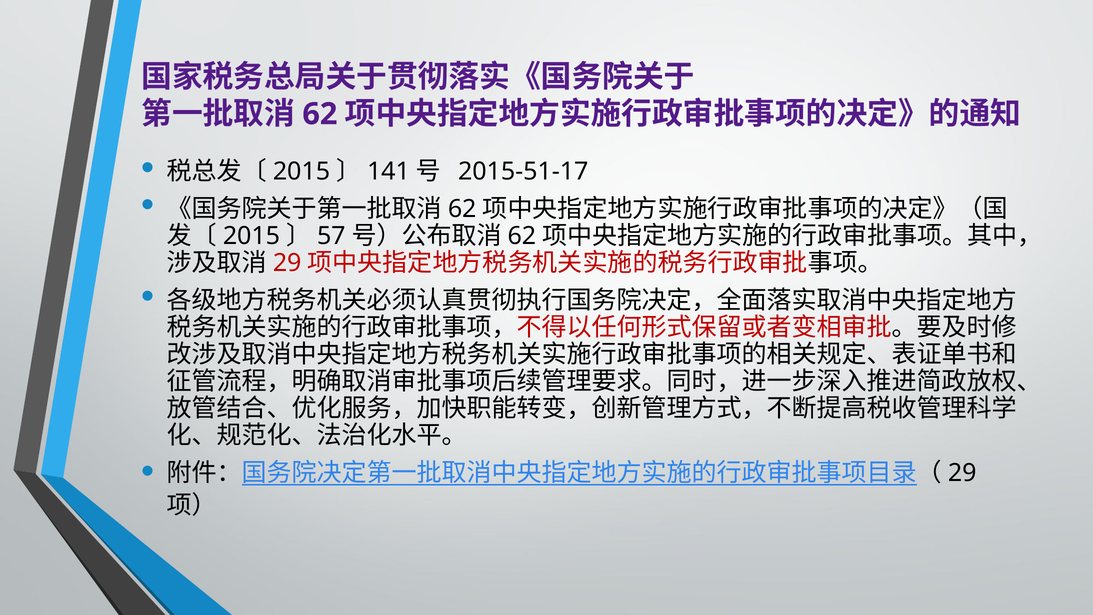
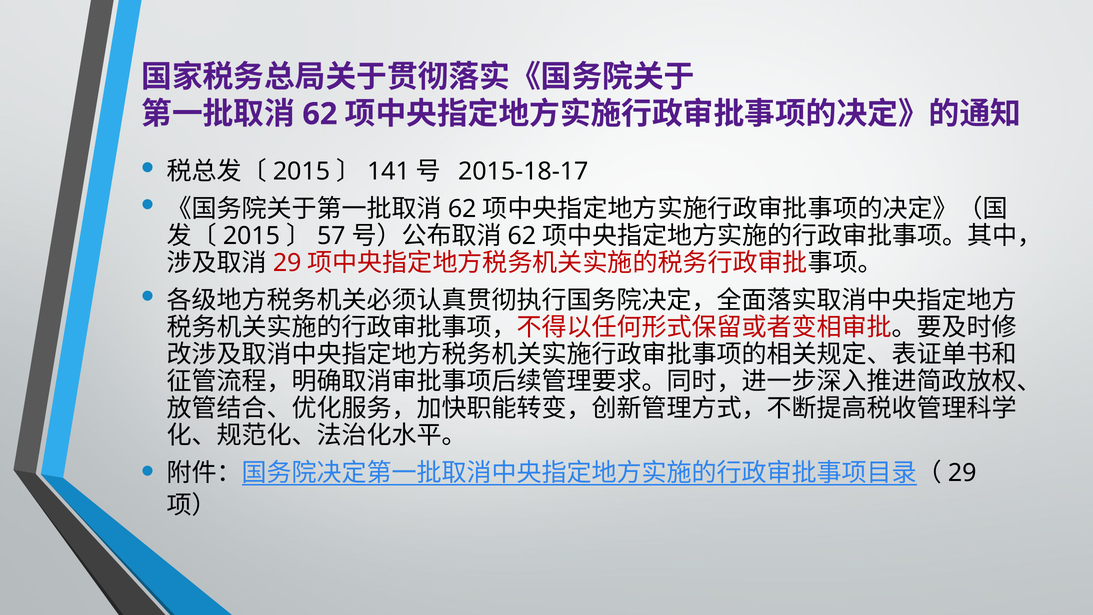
2015-51-17: 2015-51-17 -> 2015-18-17
